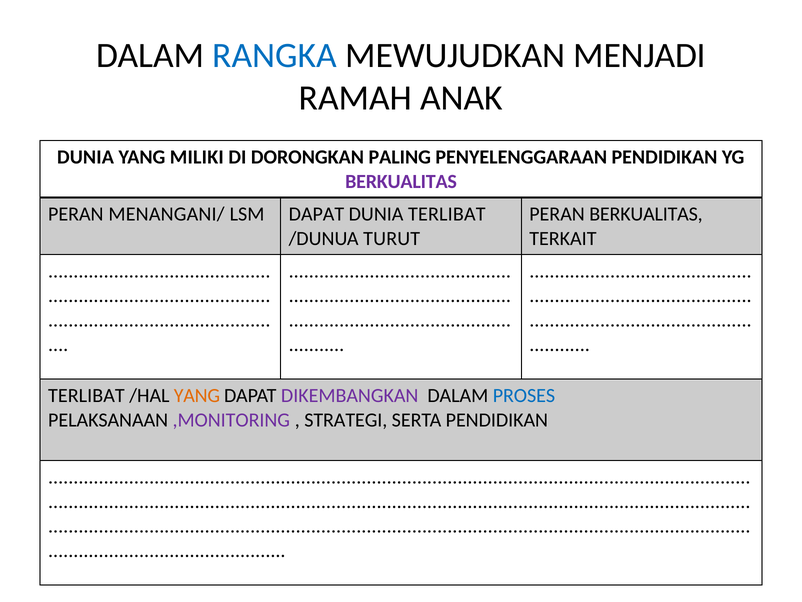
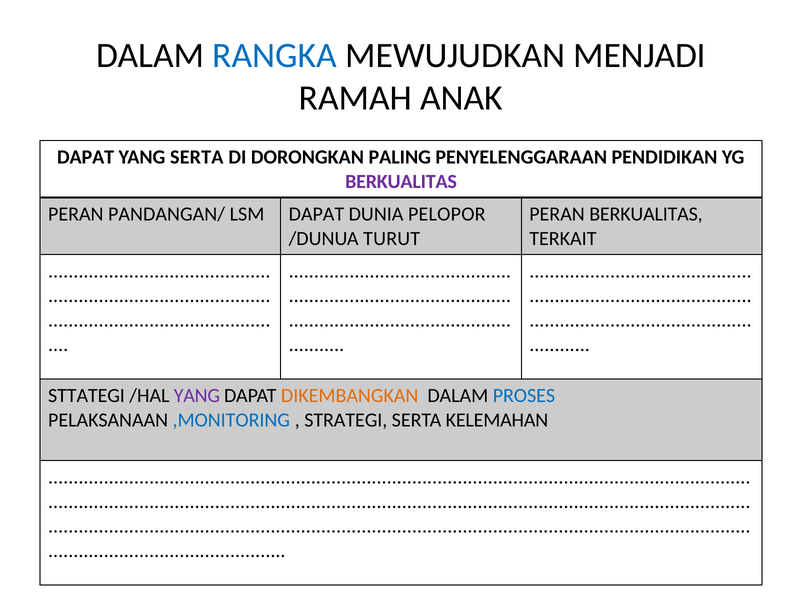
DUNIA at (85, 157): DUNIA -> DAPAT
YANG MILIKI: MILIKI -> SERTA
MENANGANI/: MENANGANI/ -> PANDANGAN/
DUNIA TERLIBAT: TERLIBAT -> PELOPOR
TERLIBAT at (86, 395): TERLIBAT -> STTATEGI
YANG at (197, 395) colour: orange -> purple
DIKEMBANGKAN colour: purple -> orange
,MONITORING colour: purple -> blue
SERTA PENDIDIKAN: PENDIDIKAN -> KELEMAHAN
